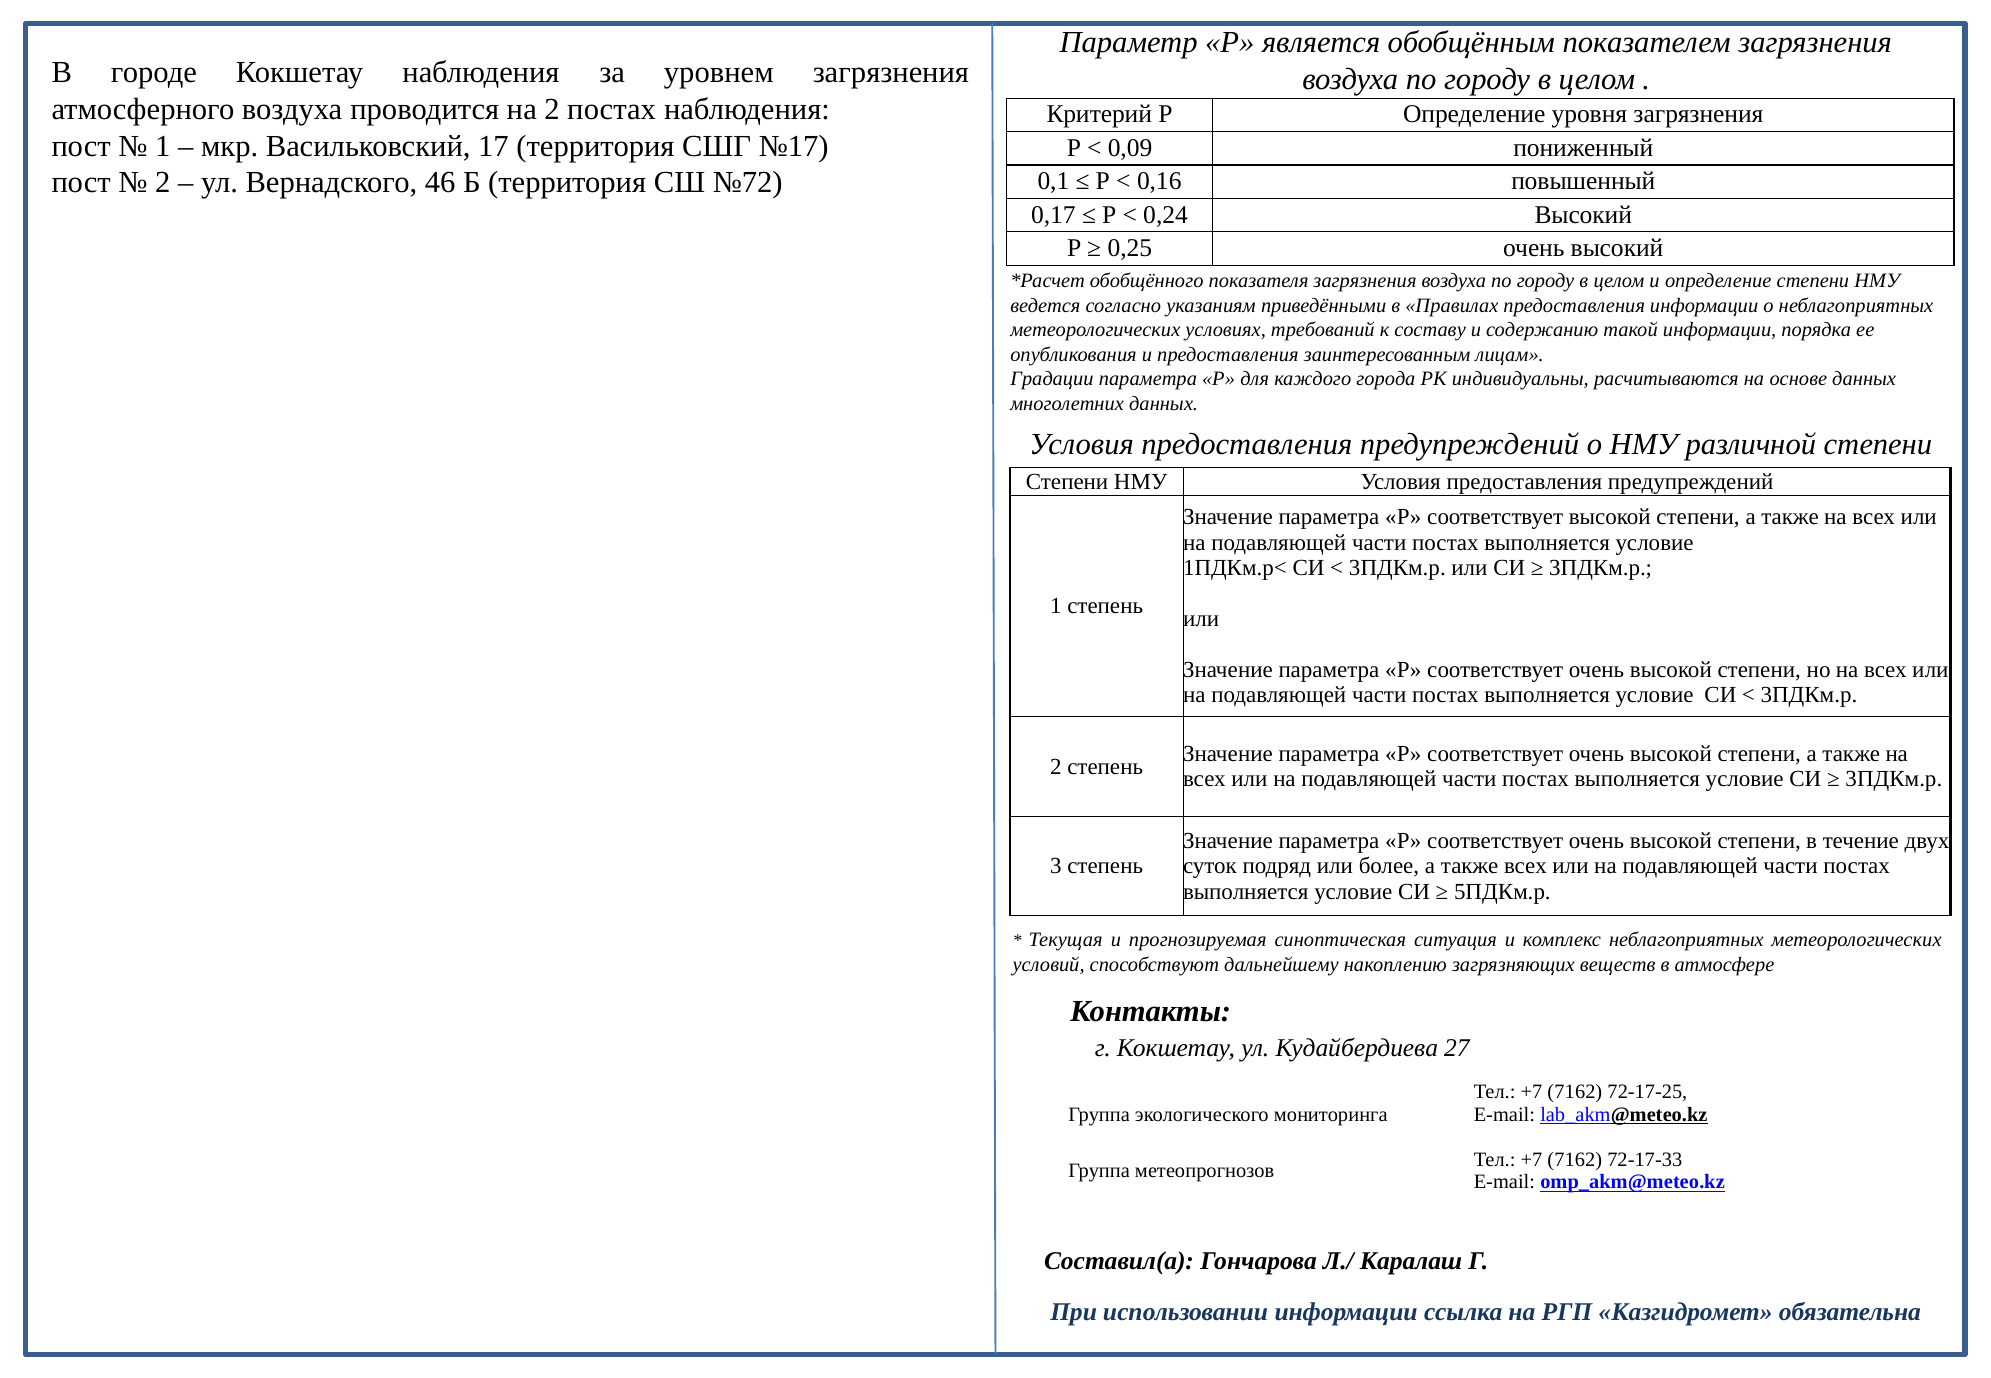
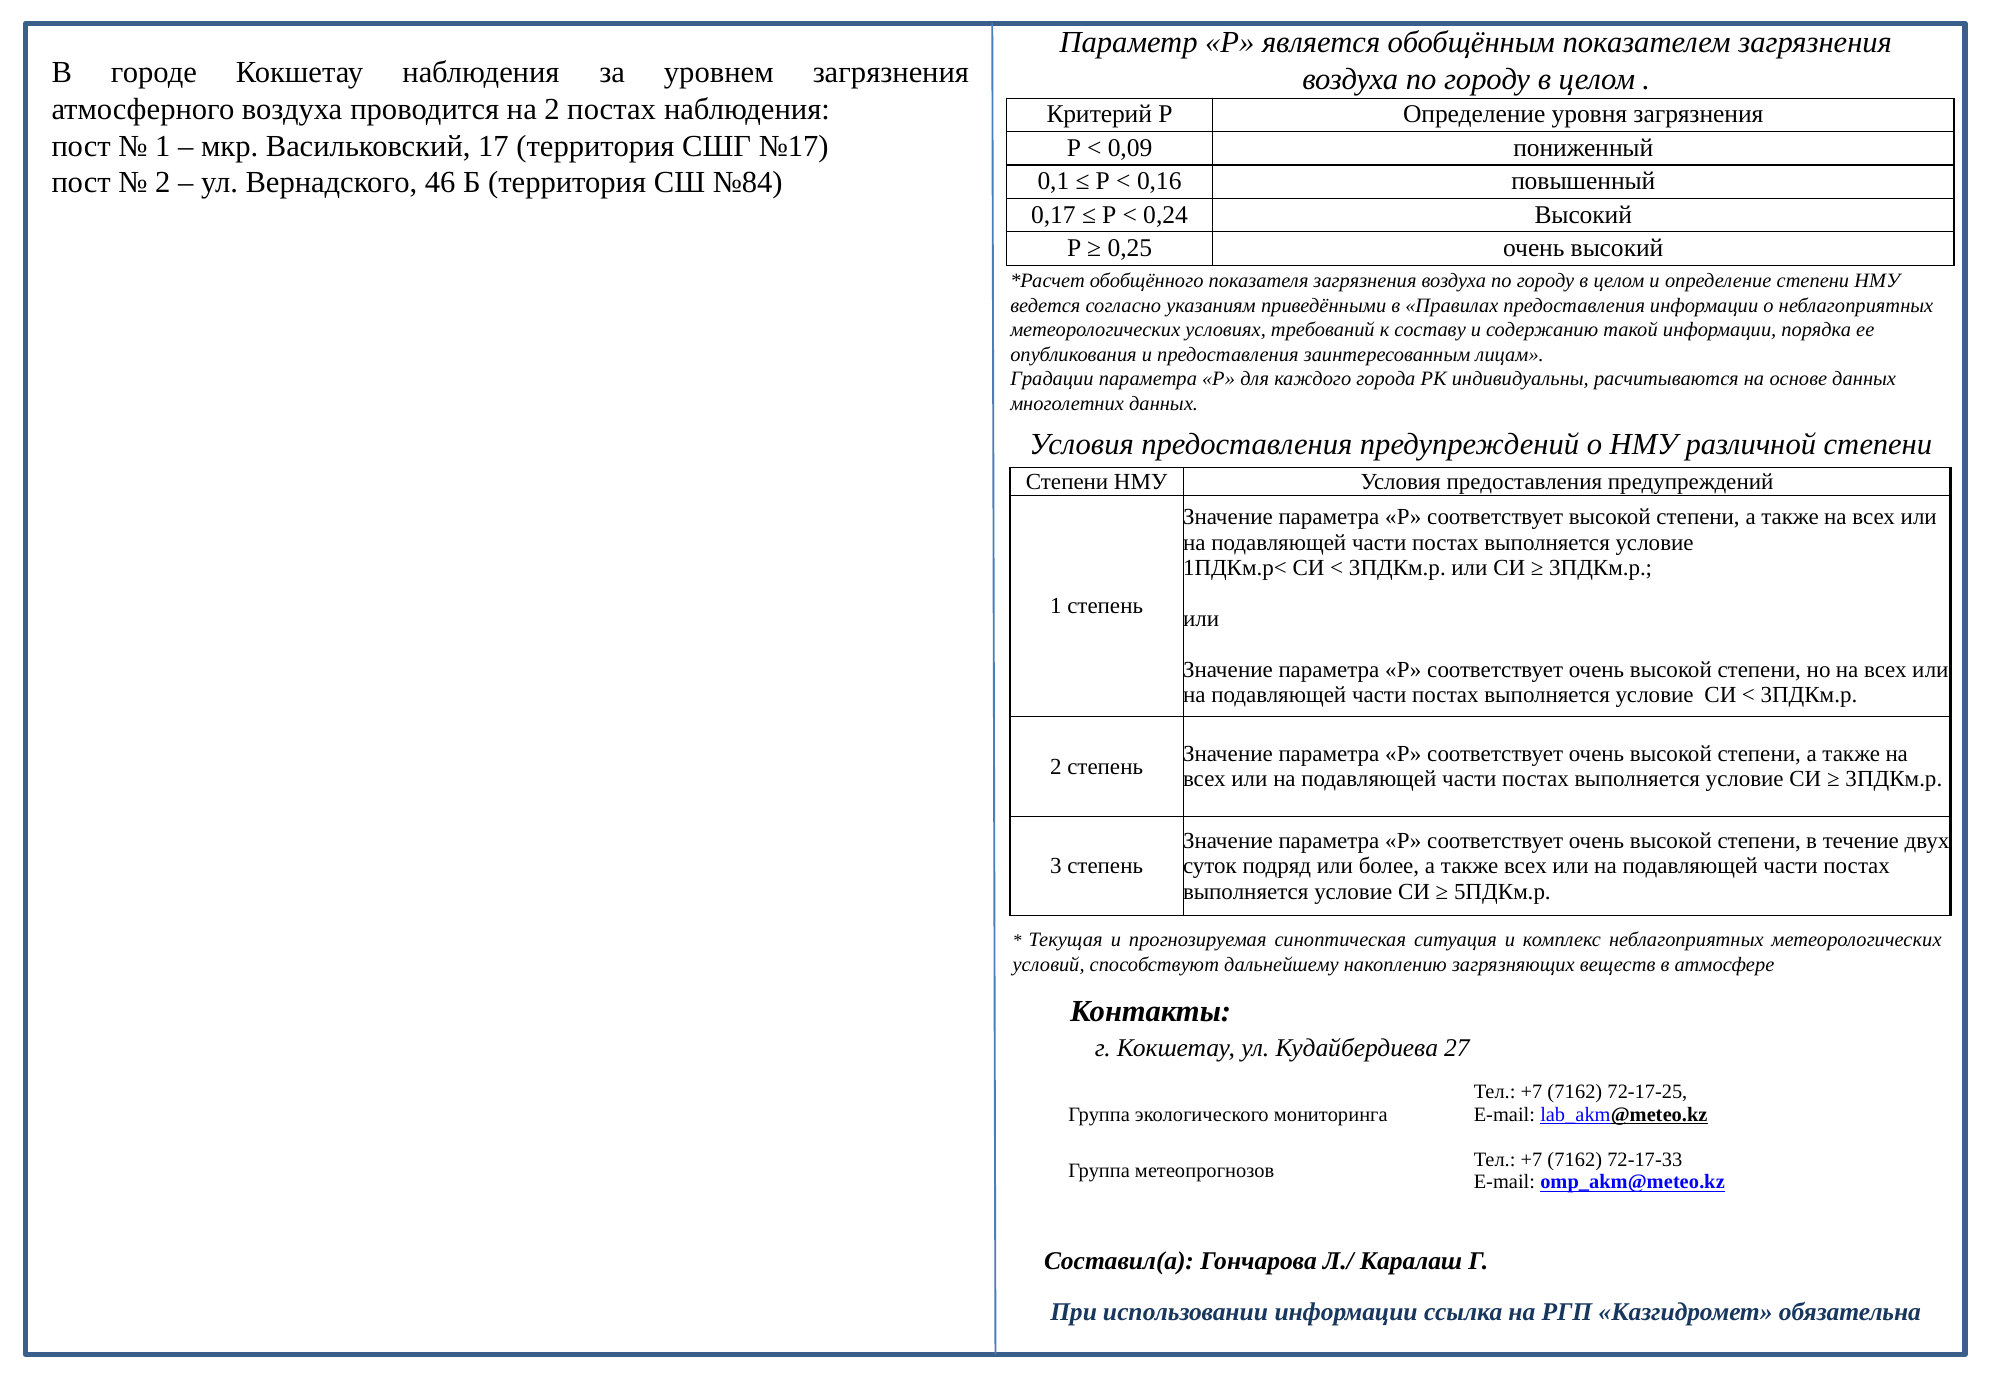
№72: №72 -> №84
